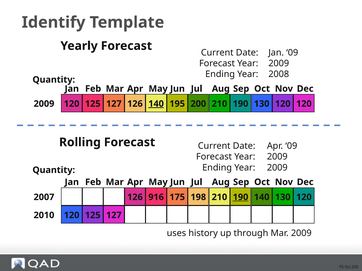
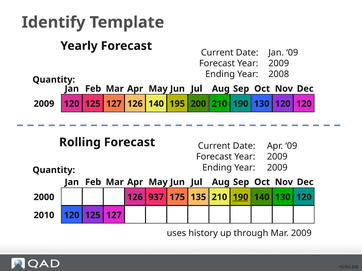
140 at (156, 104) underline: present -> none
916: 916 -> 937
198: 198 -> 135
2007: 2007 -> 2000
